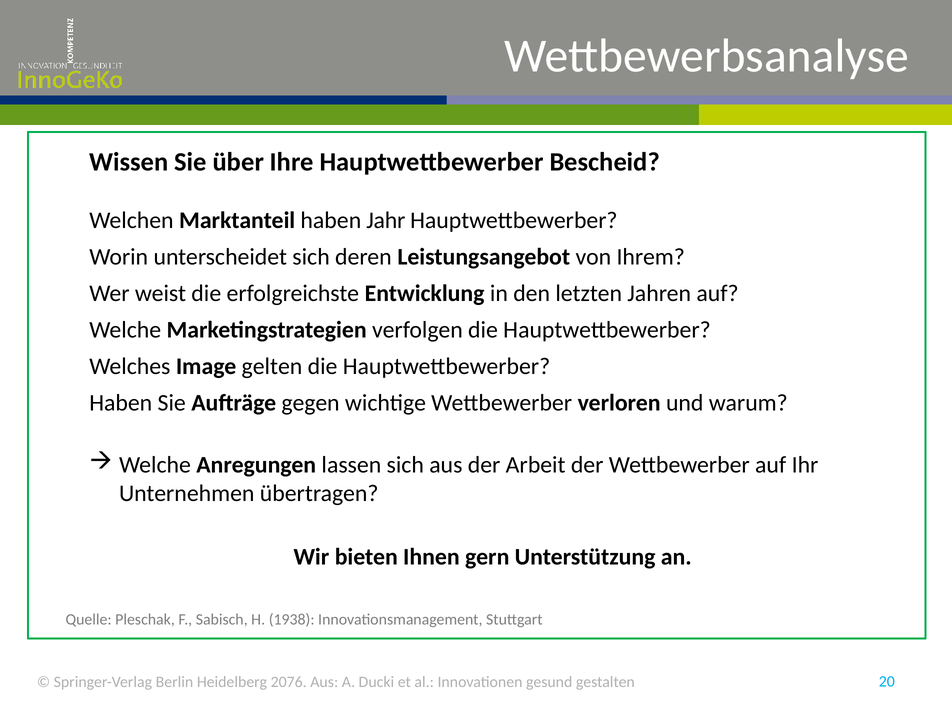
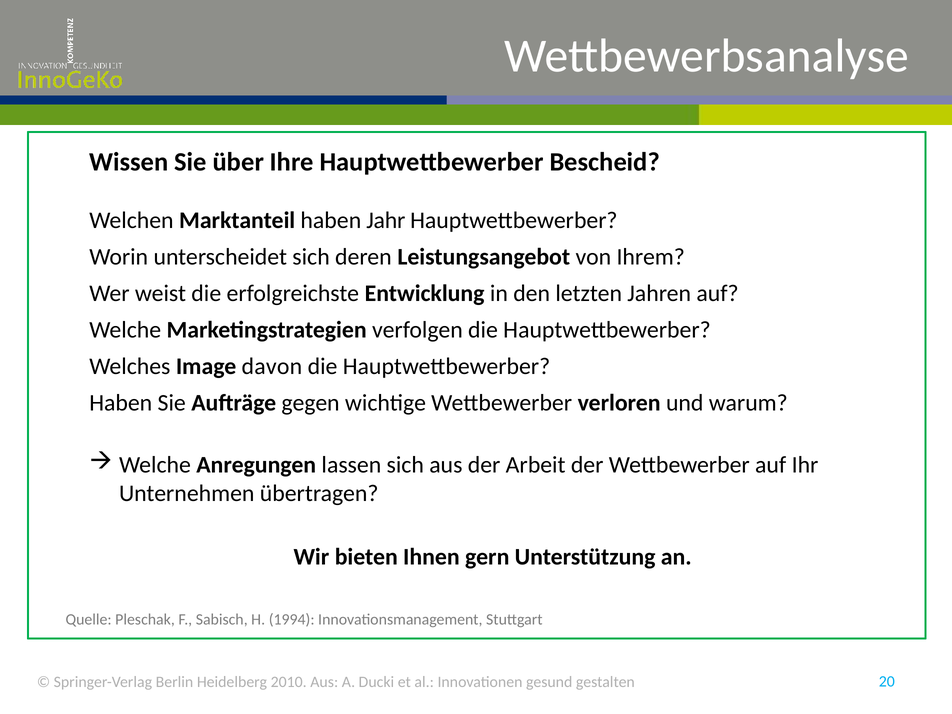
gelten: gelten -> davon
1938: 1938 -> 1994
2076: 2076 -> 2010
